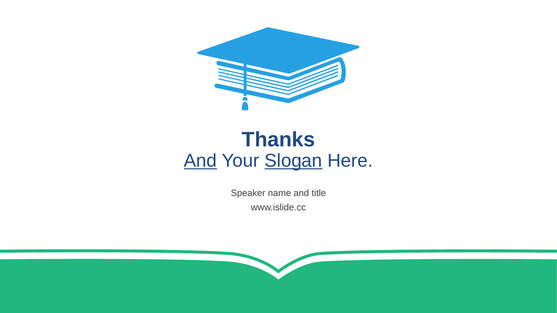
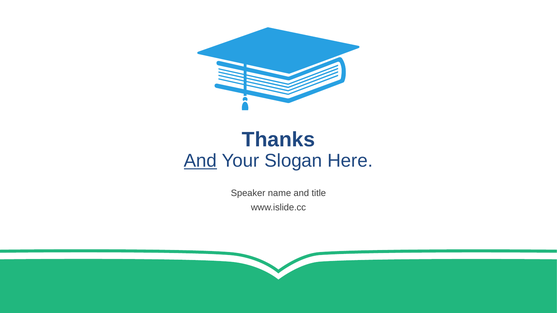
Slogan underline: present -> none
